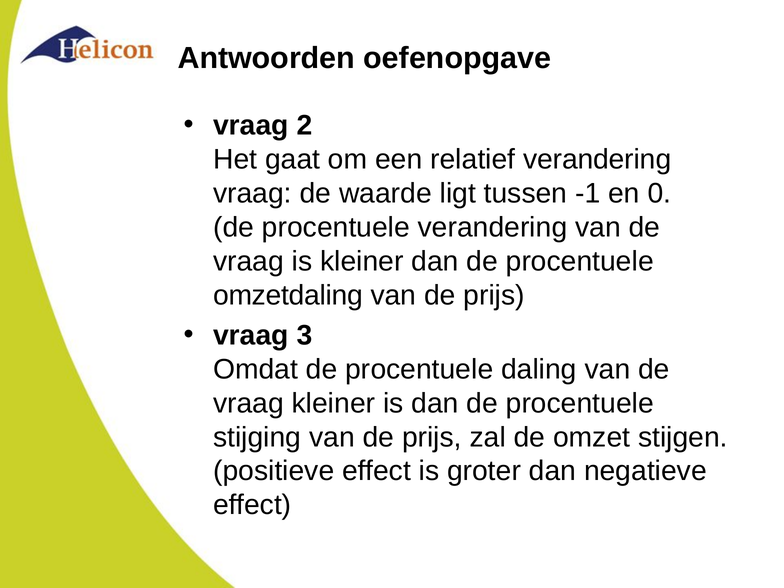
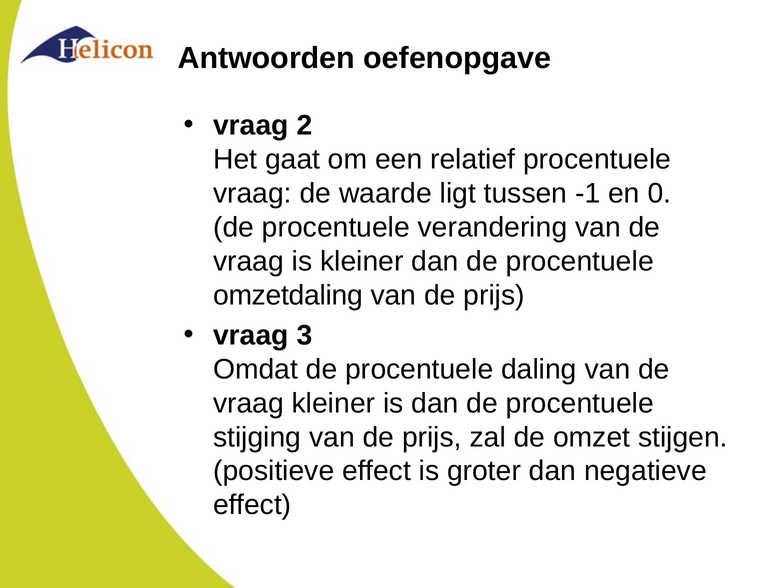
relatief verandering: verandering -> procentuele
